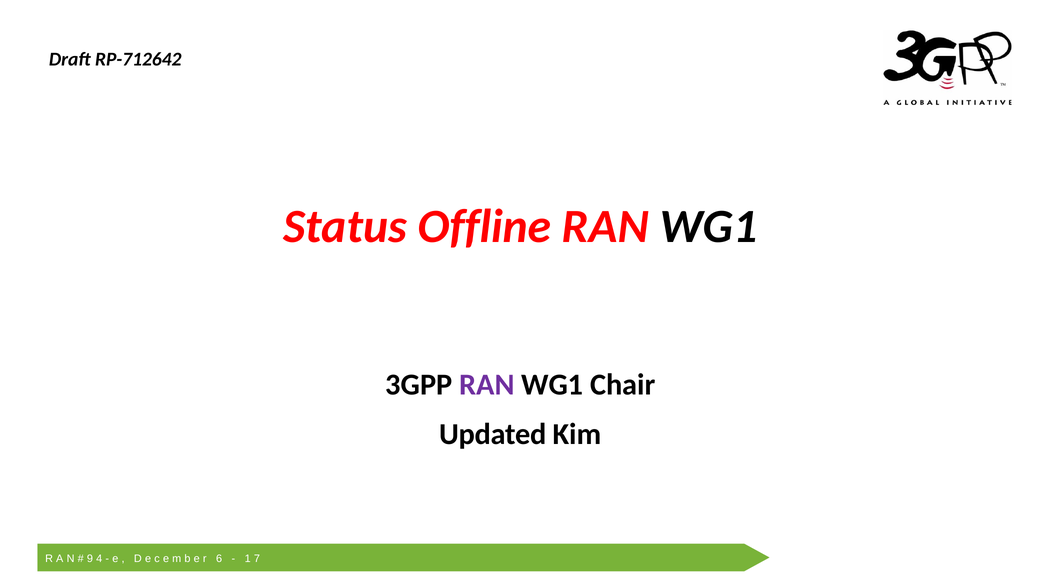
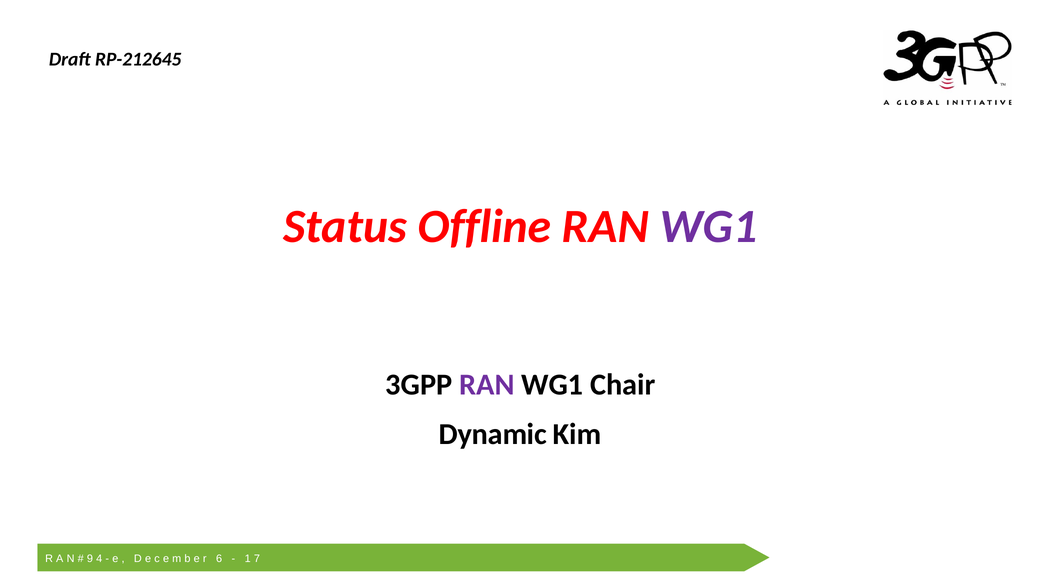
RP-712642: RP-712642 -> RP-212645
WG1 at (708, 227) colour: black -> purple
Updated: Updated -> Dynamic
